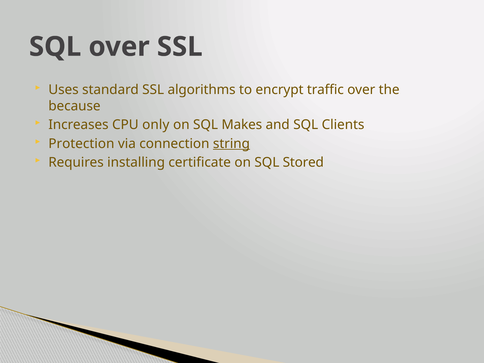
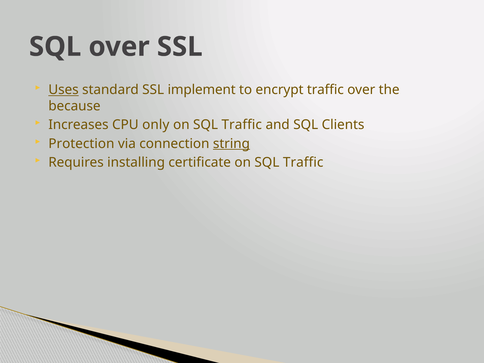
Uses underline: none -> present
algorithms: algorithms -> implement
Makes at (242, 125): Makes -> Traffic
certificate on SQL Stored: Stored -> Traffic
